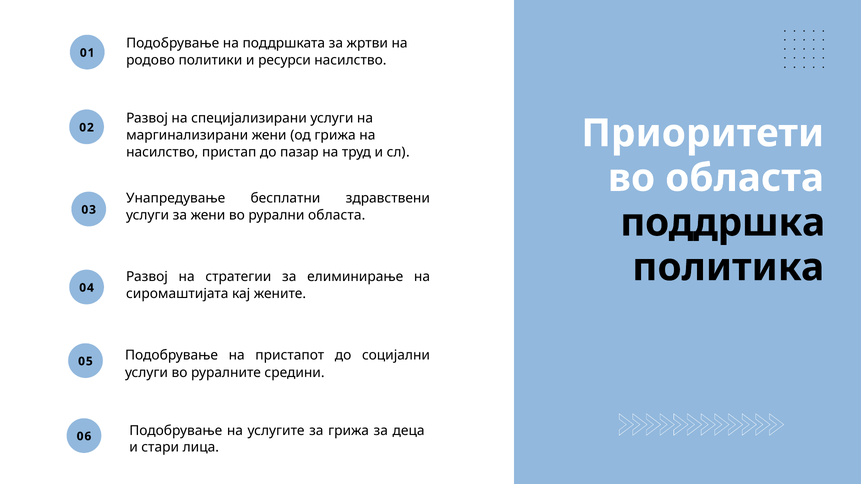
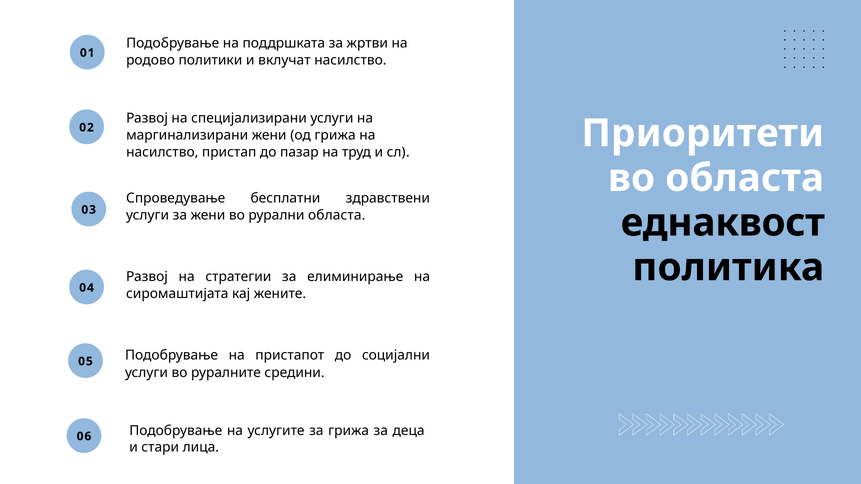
ресурси: ресурси -> вклучат
Унапредување: Унапредување -> Спроведување
поддршка: поддршка -> еднаквост
